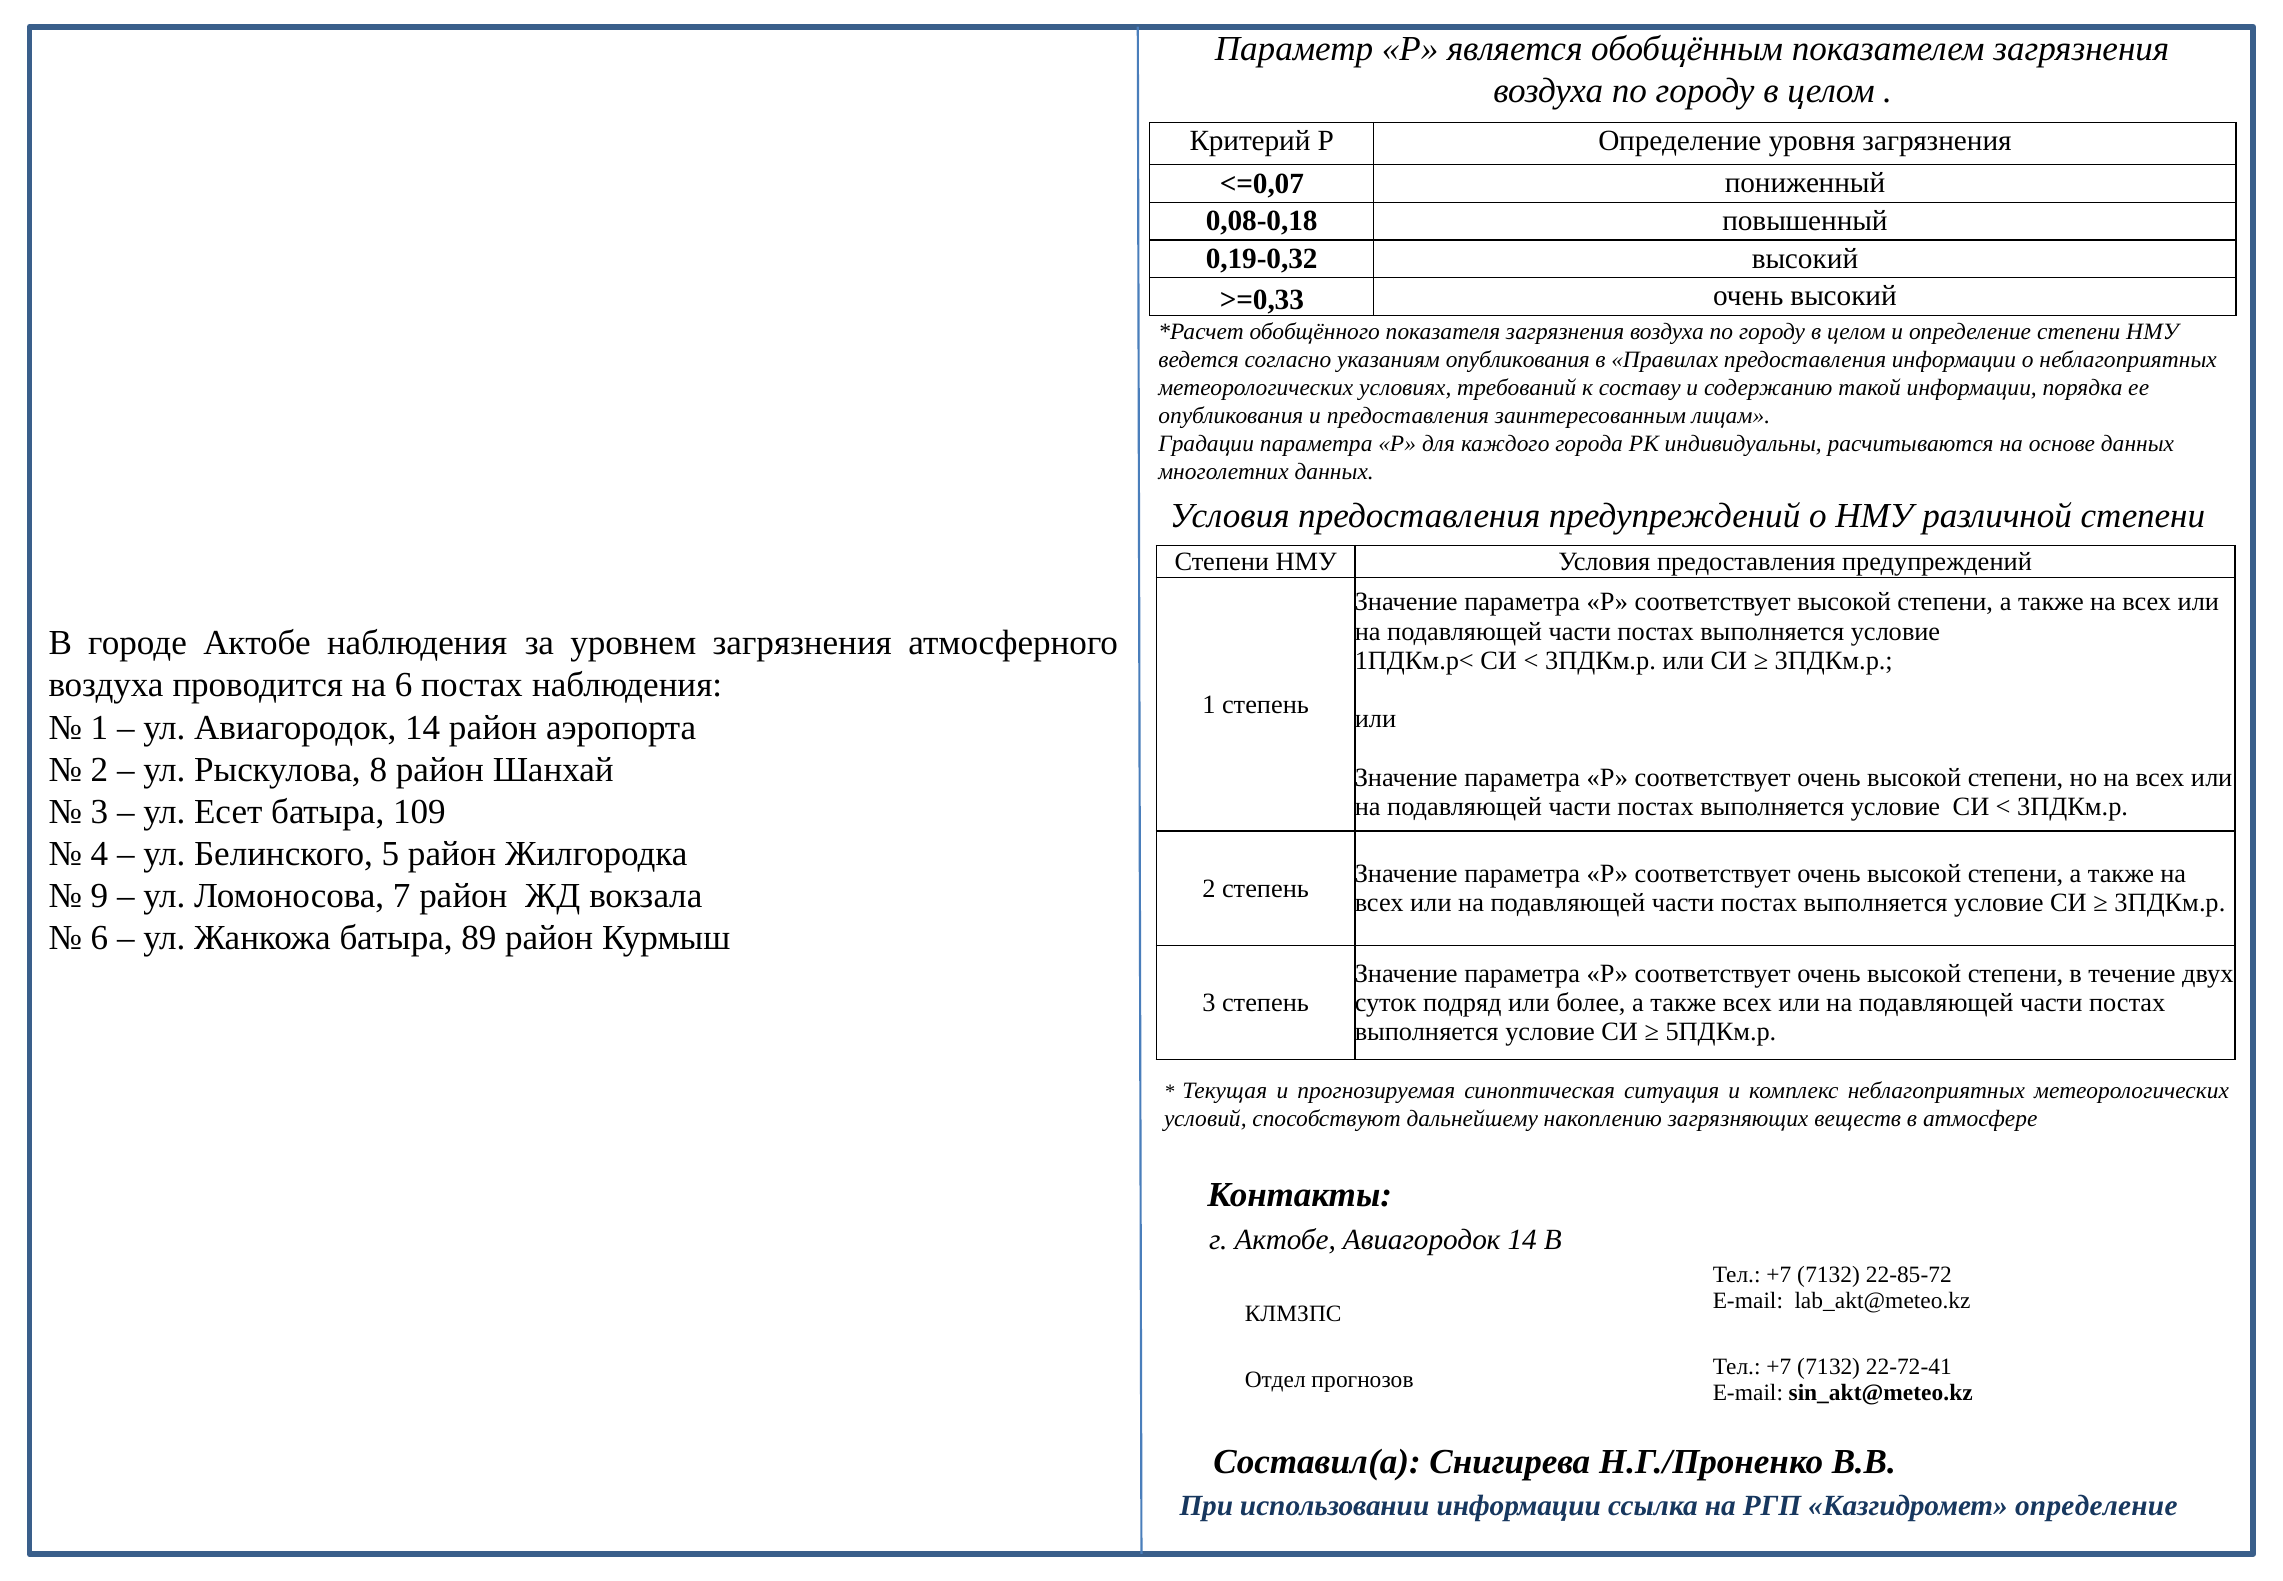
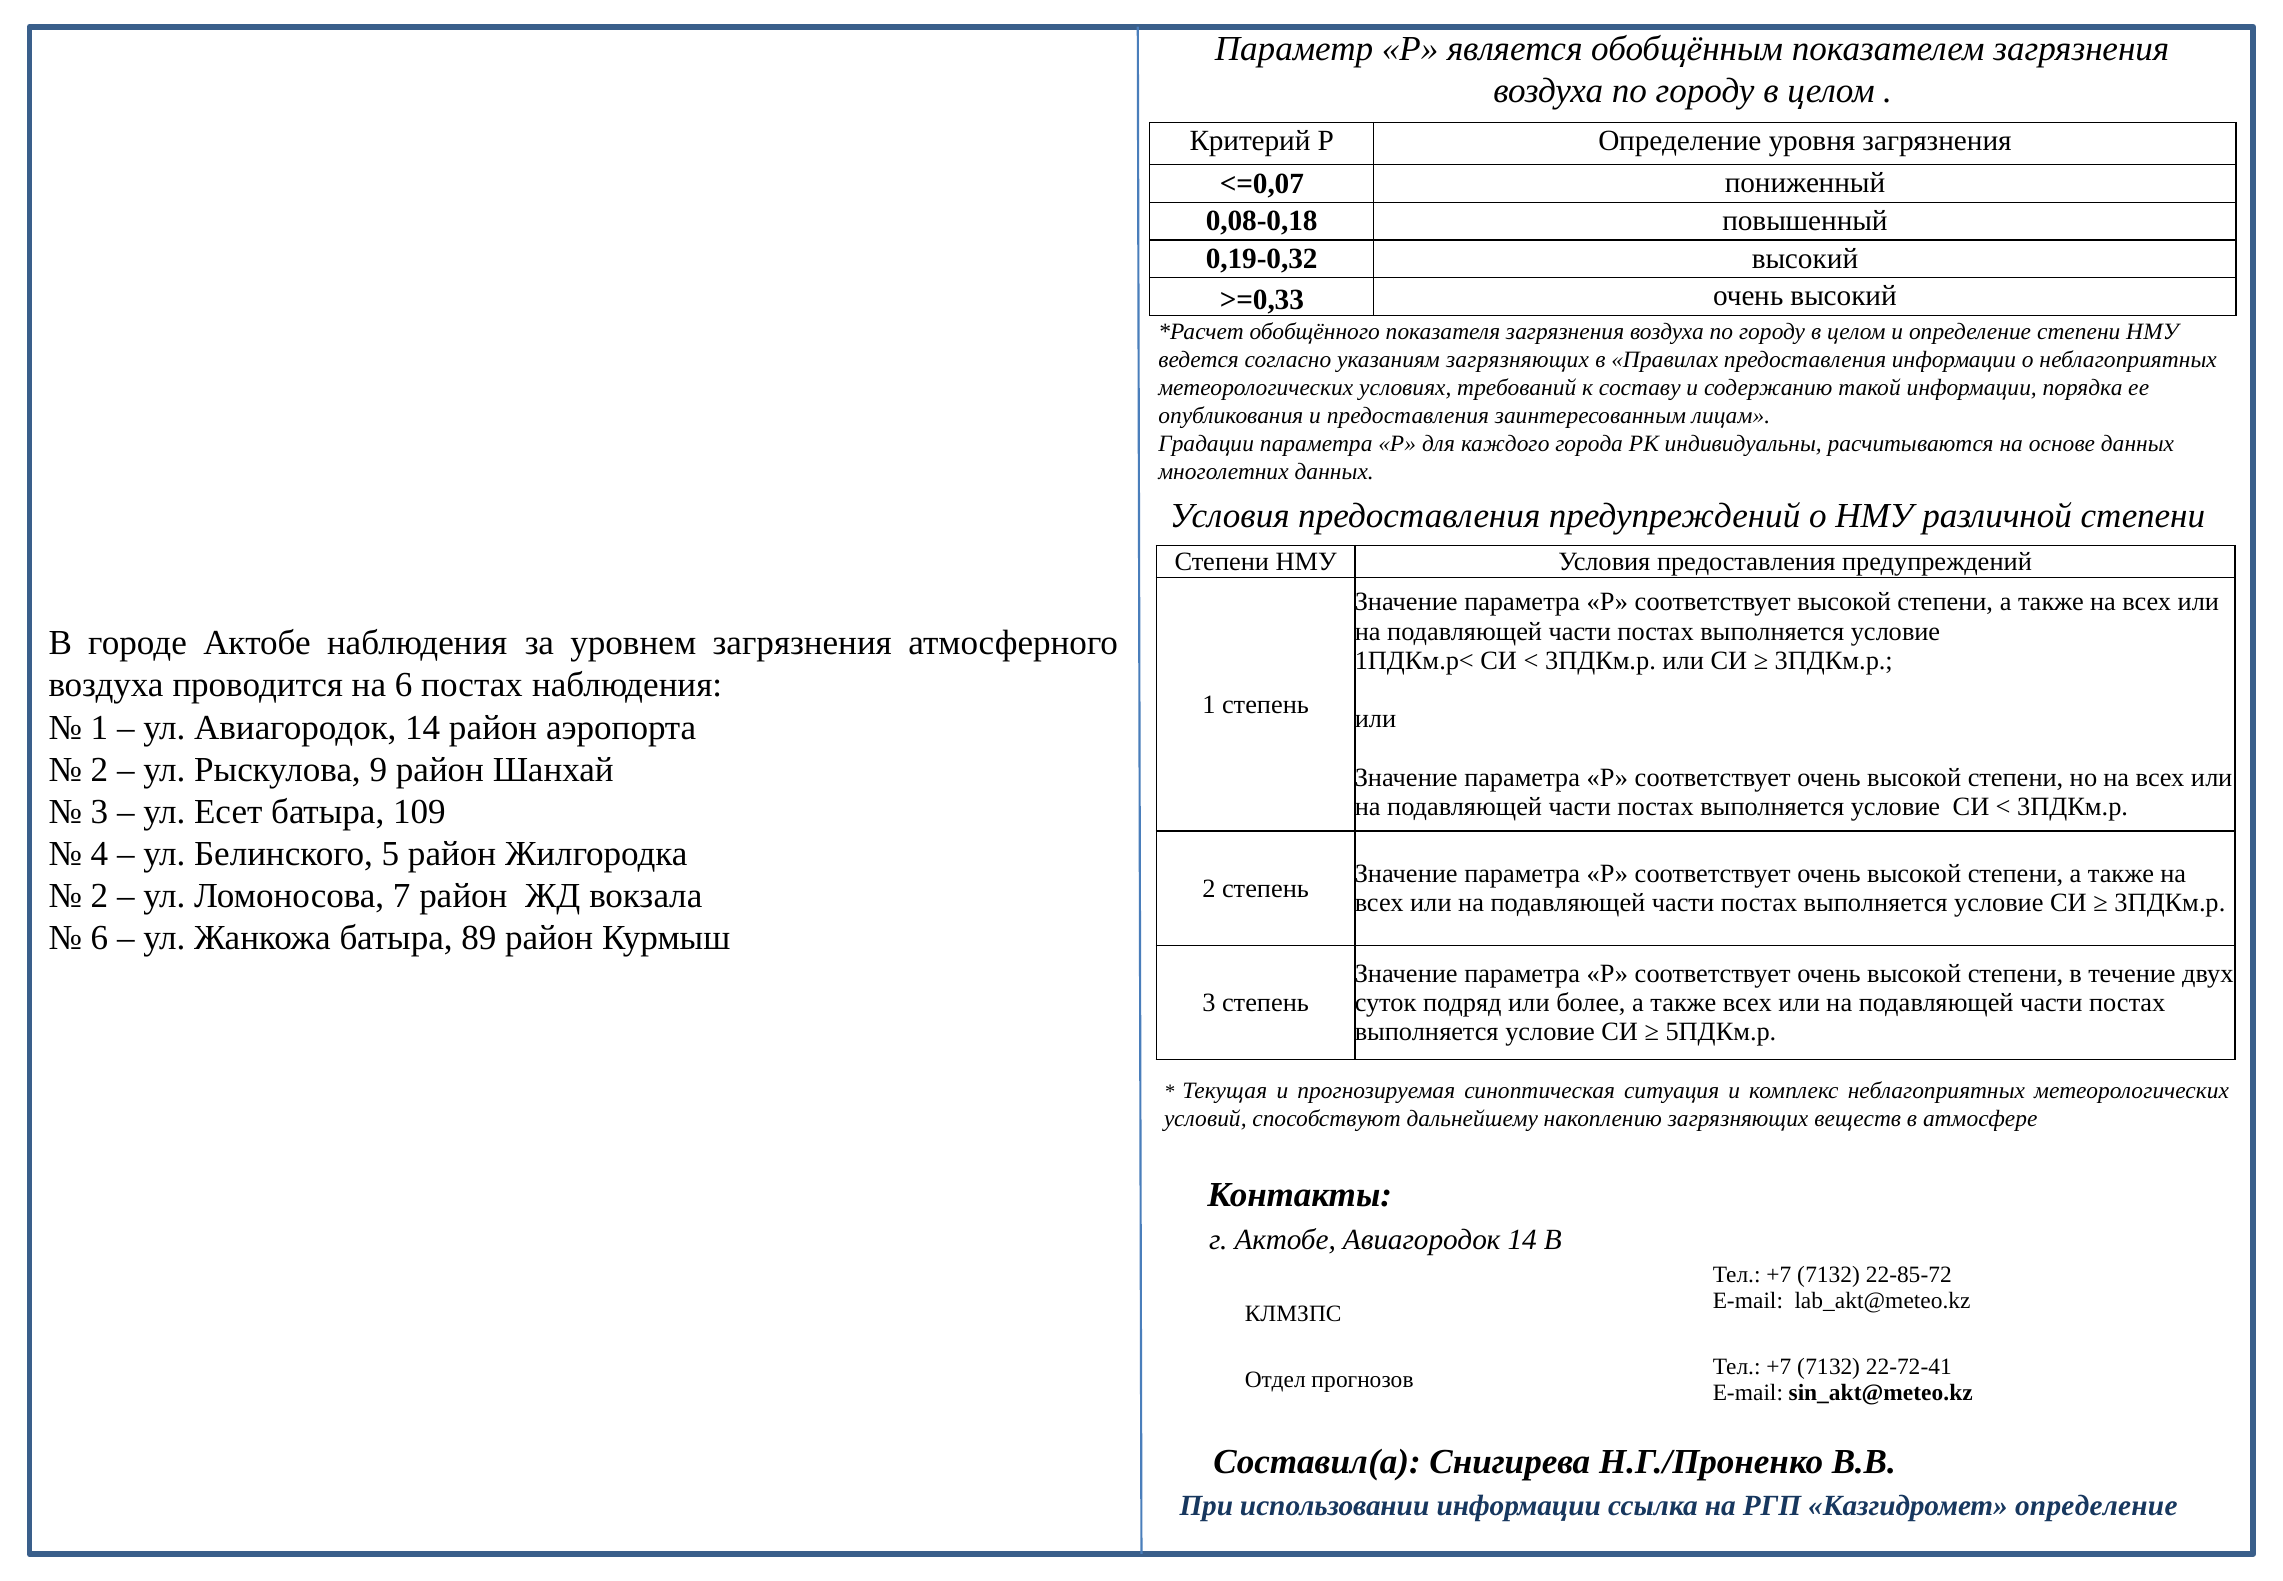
указаниям опубликования: опубликования -> загрязняющих
8: 8 -> 9
9 at (99, 896): 9 -> 2
